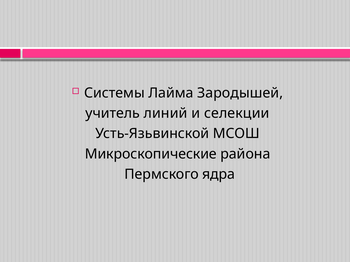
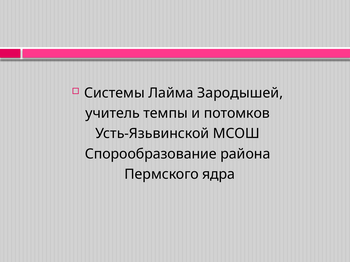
линий: линий -> темпы
селекции: селекции -> потомков
Микроскопические: Микроскопические -> Спорообразование
